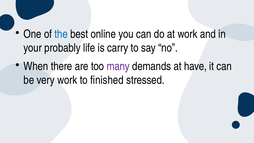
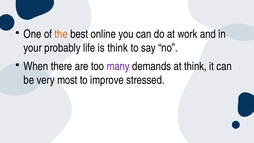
the colour: blue -> orange
is carry: carry -> think
at have: have -> think
very work: work -> most
finished: finished -> improve
